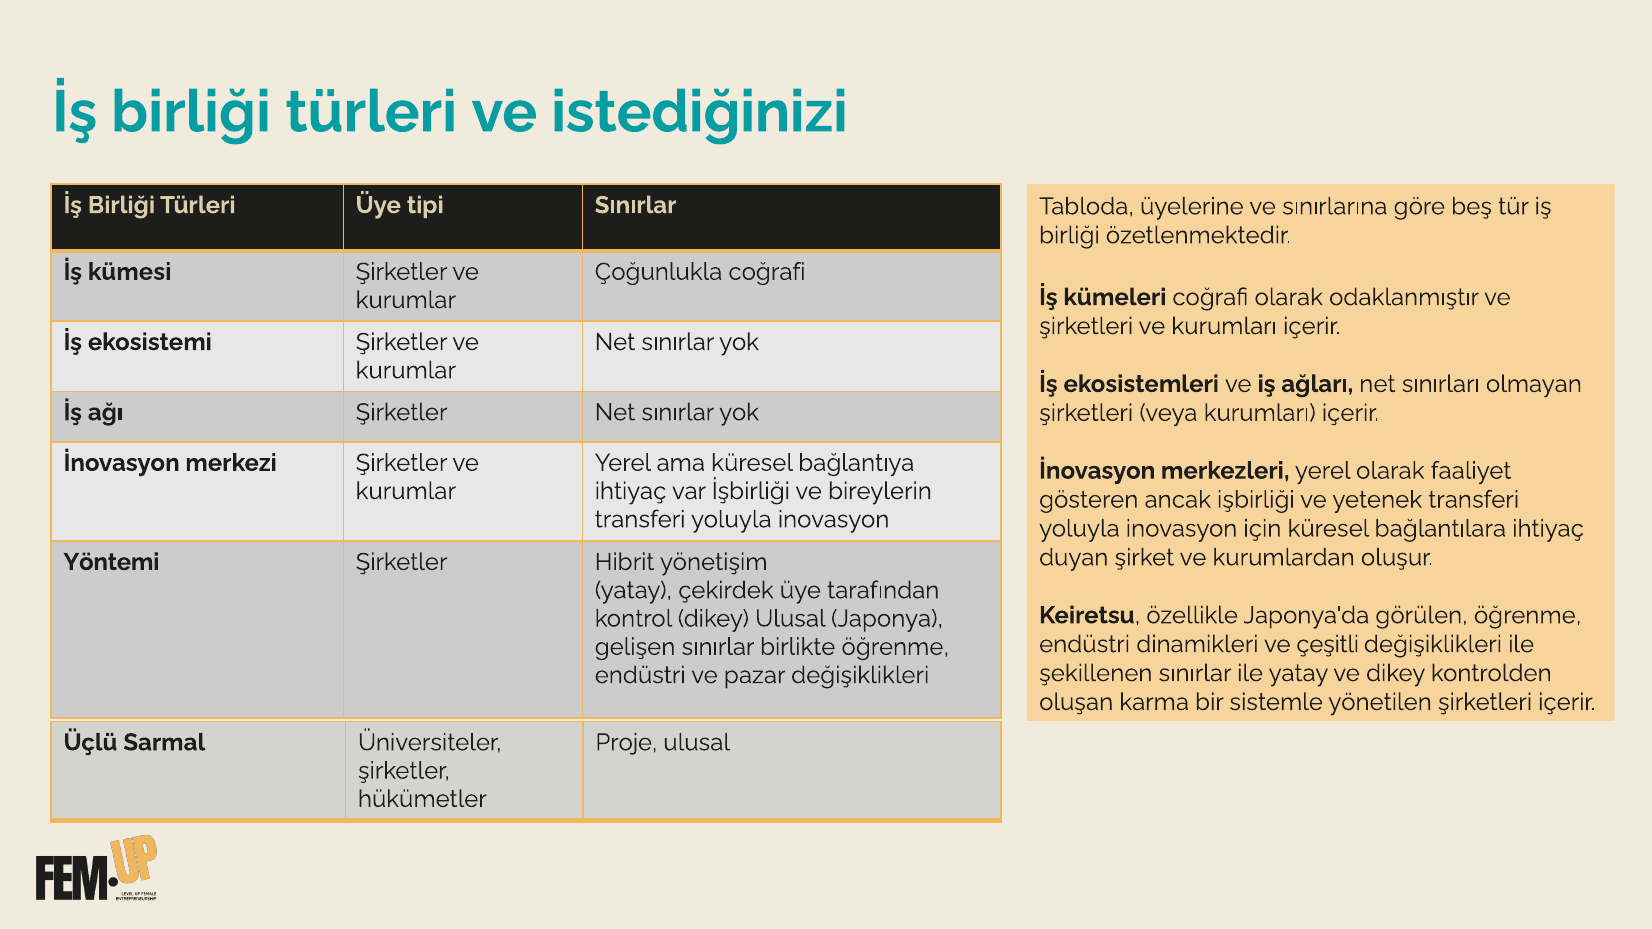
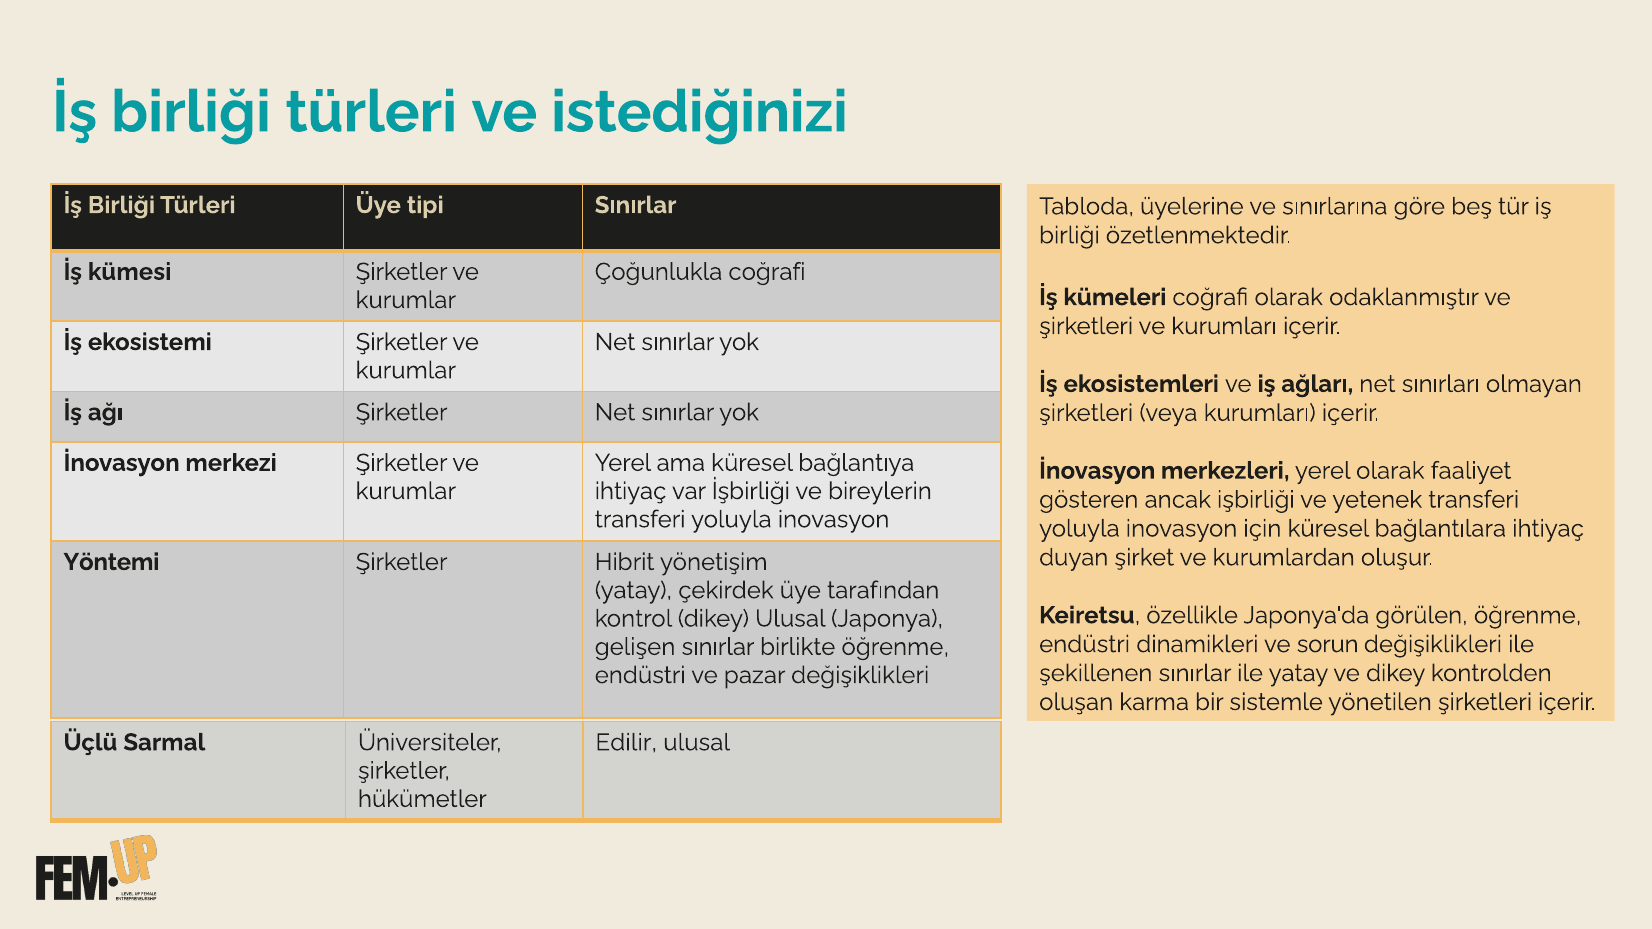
çeşitli: çeşitli -> sorun
Proje: Proje -> Edilir
